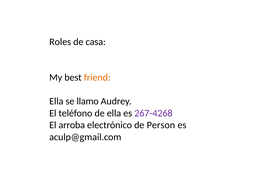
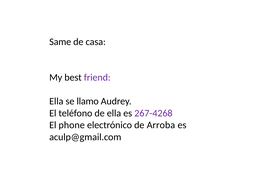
Roles: Roles -> Same
friend colour: orange -> purple
arroba: arroba -> phone
Person: Person -> Arroba
